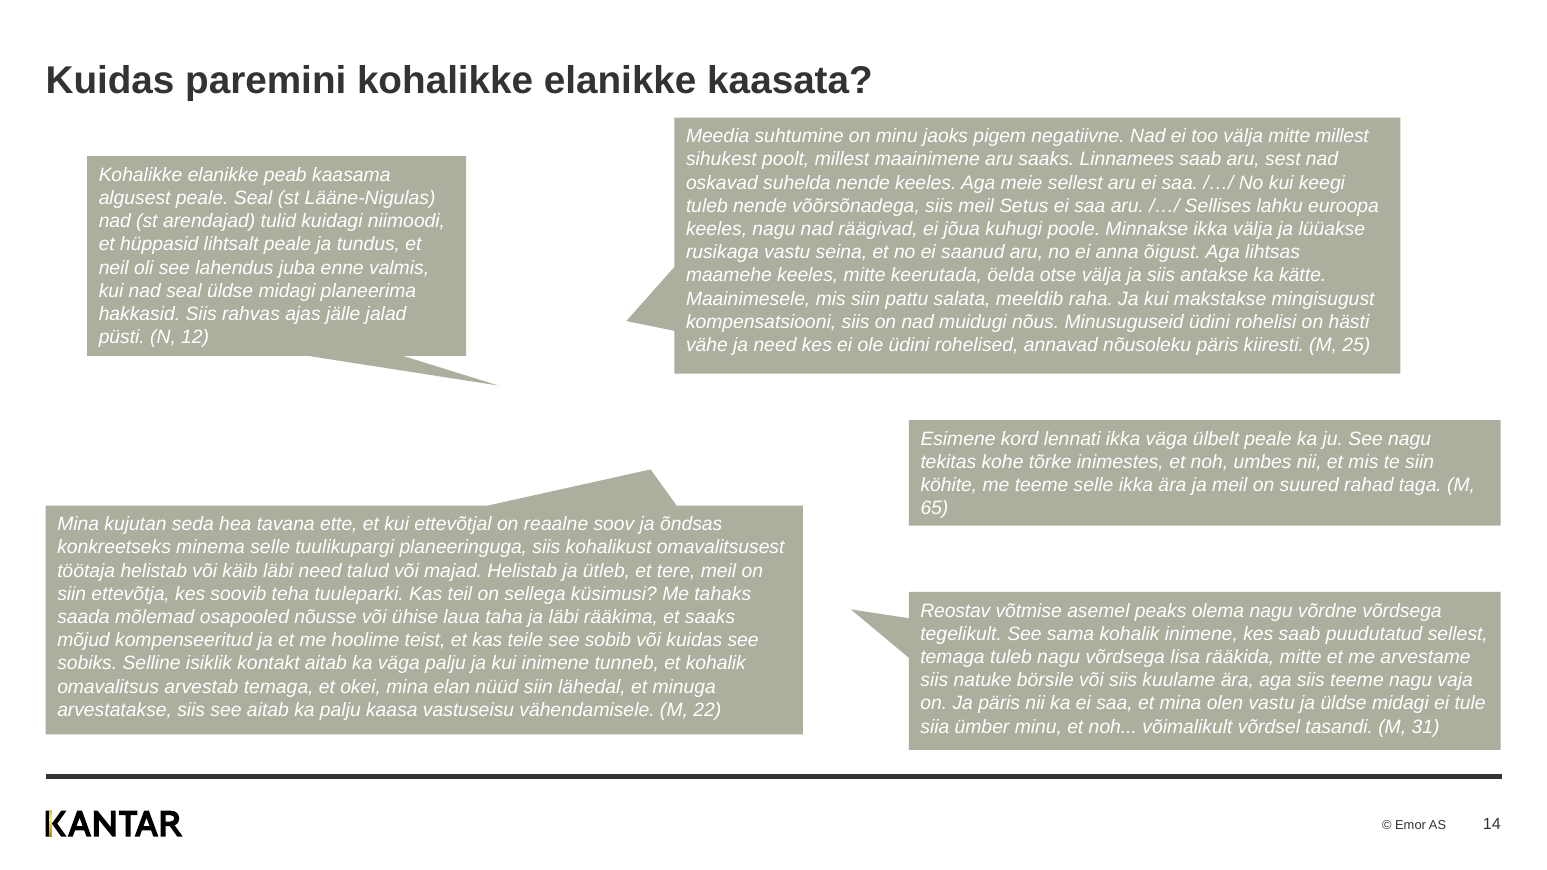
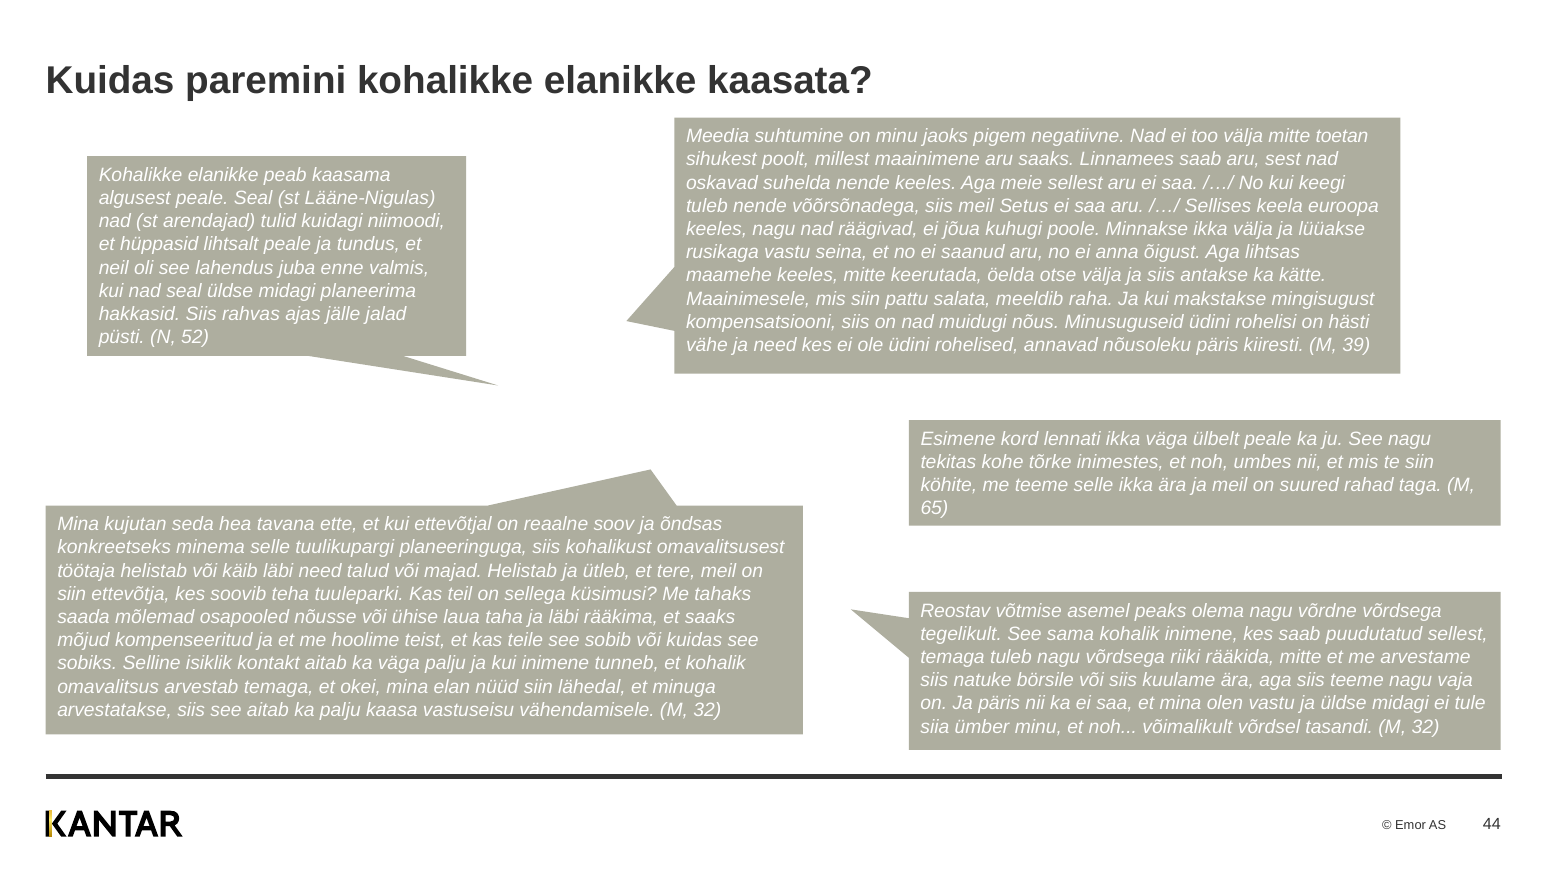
mitte millest: millest -> toetan
lahku: lahku -> keela
12: 12 -> 52
25: 25 -> 39
lisa: lisa -> riiki
vähendamisele M 22: 22 -> 32
tasandi M 31: 31 -> 32
14: 14 -> 44
